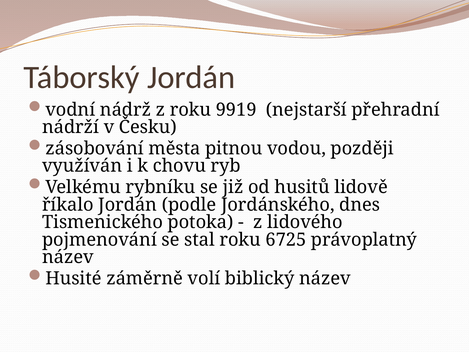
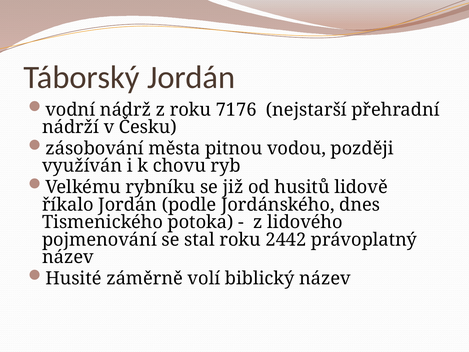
9919: 9919 -> 7176
6725: 6725 -> 2442
